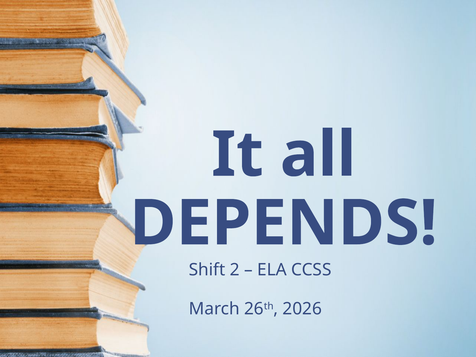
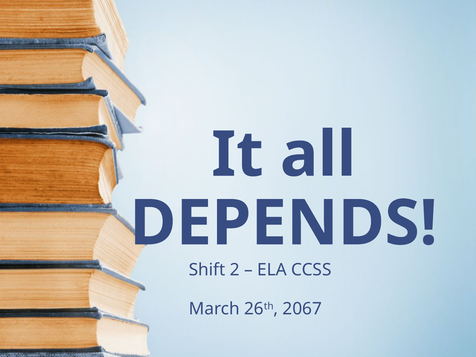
2026: 2026 -> 2067
